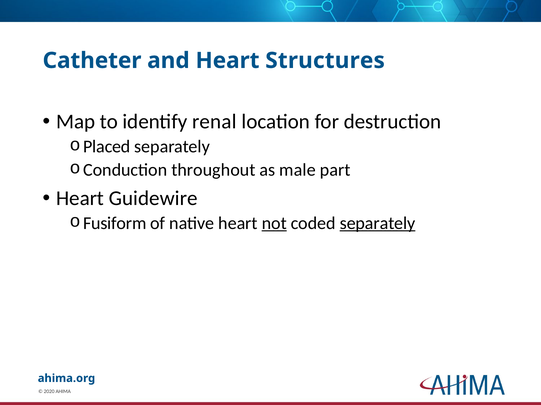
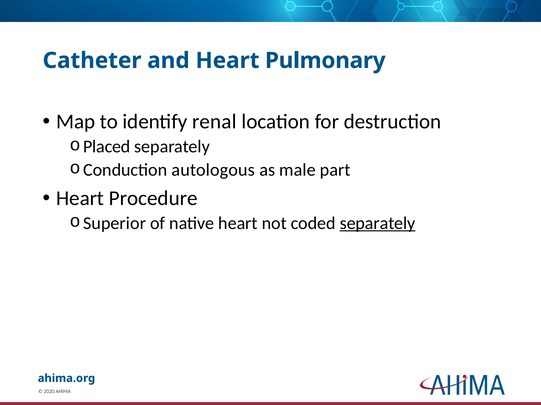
Structures: Structures -> Pulmonary
throughout: throughout -> autologous
Guidewire: Guidewire -> Procedure
Fusiform: Fusiform -> Superior
not underline: present -> none
